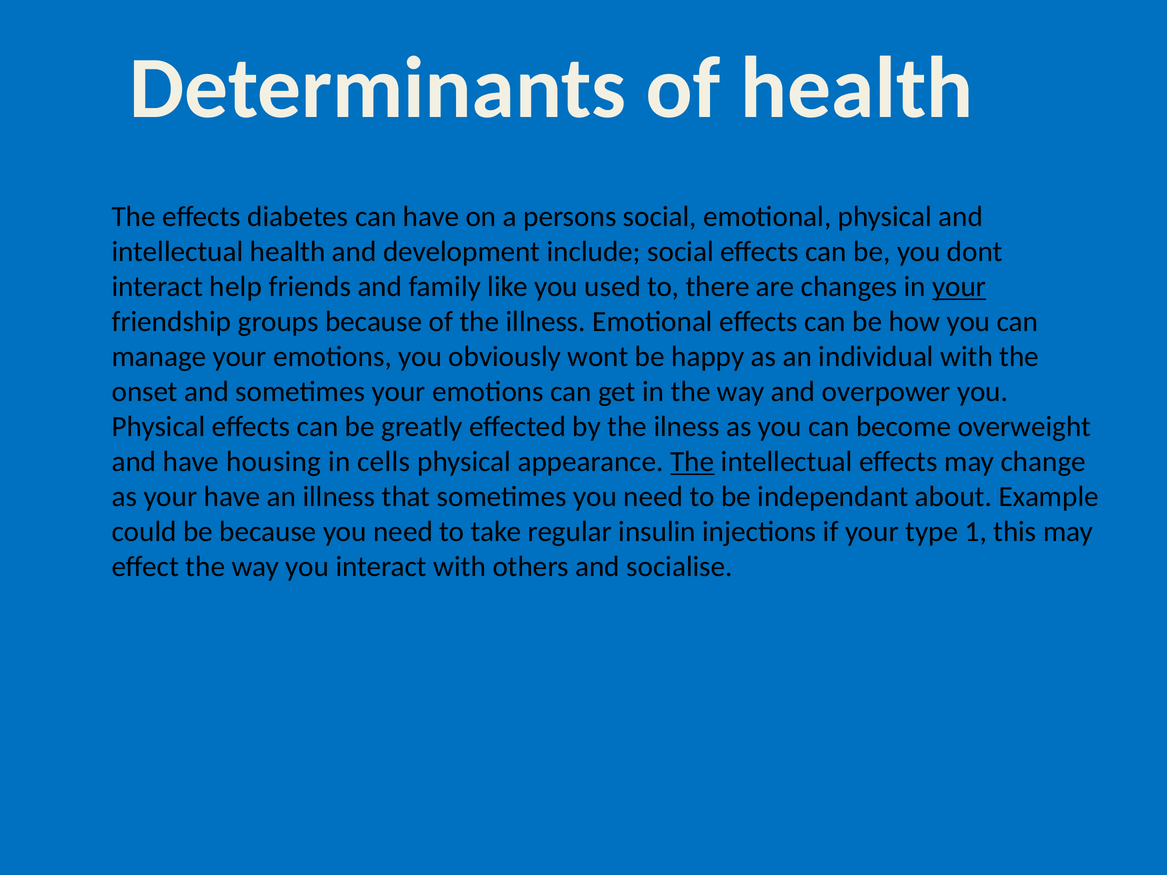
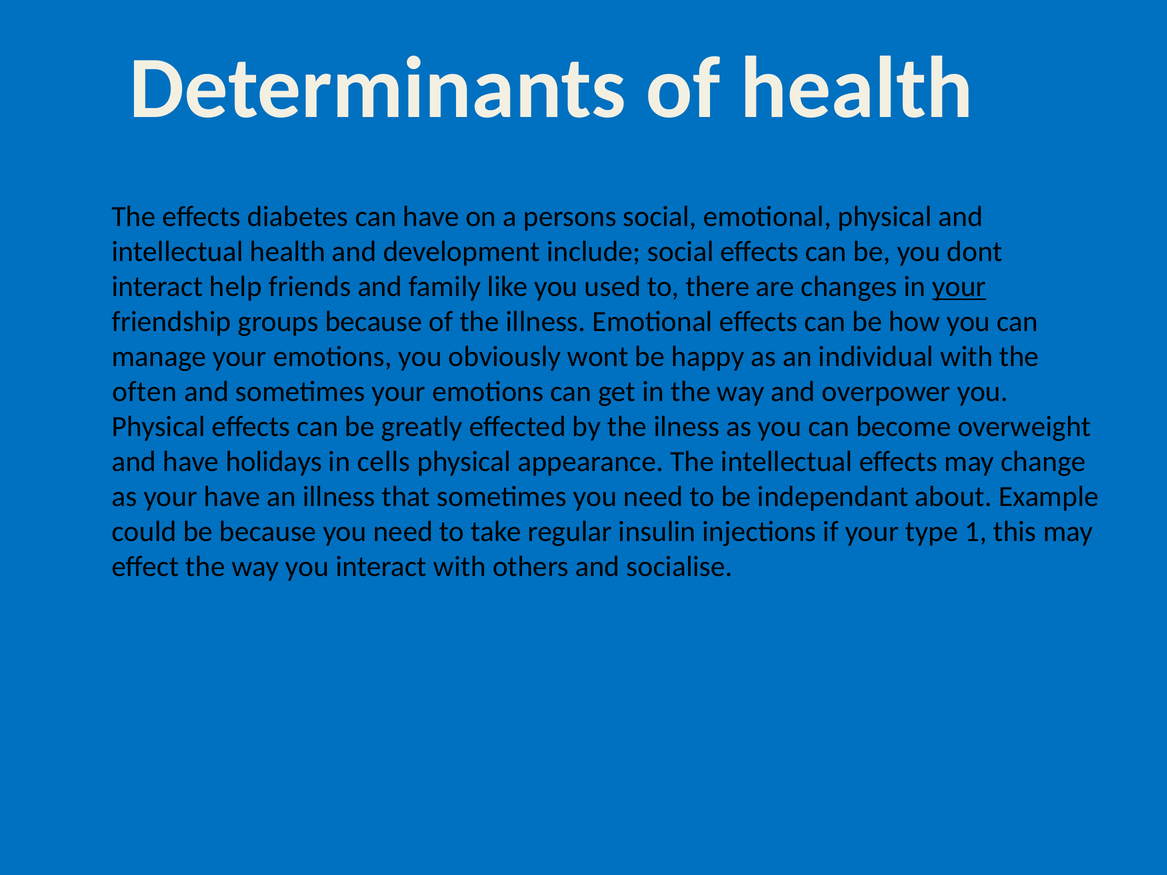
onset: onset -> often
housing: housing -> holidays
The at (692, 462) underline: present -> none
